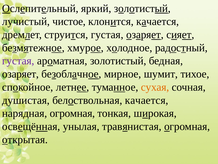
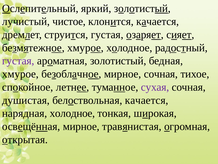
озаряет at (20, 74): озаряет -> хмурое
мирное шумит: шумит -> сочная
сухая colour: orange -> purple
нарядная огромная: огромная -> холодное
освещённая унылая: унылая -> мирное
